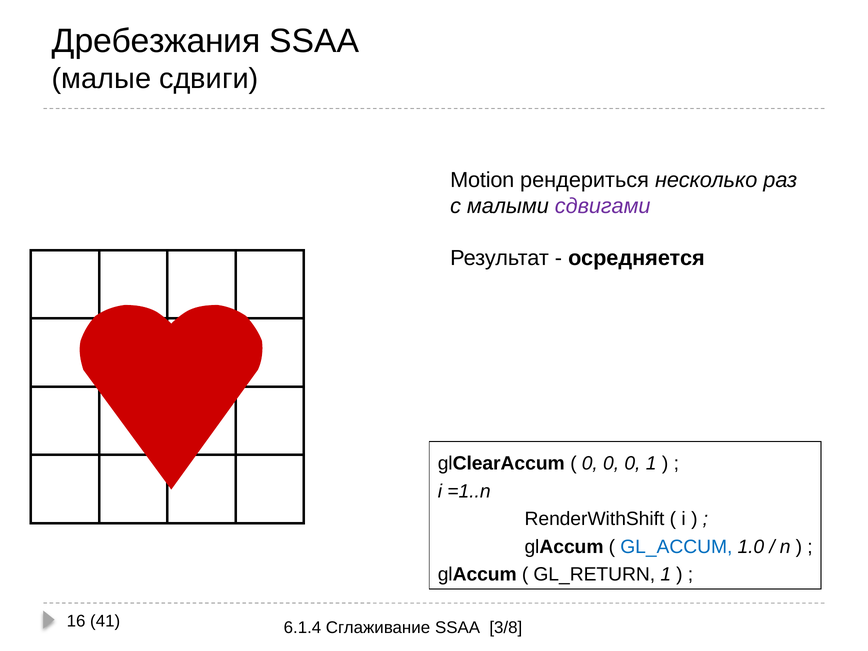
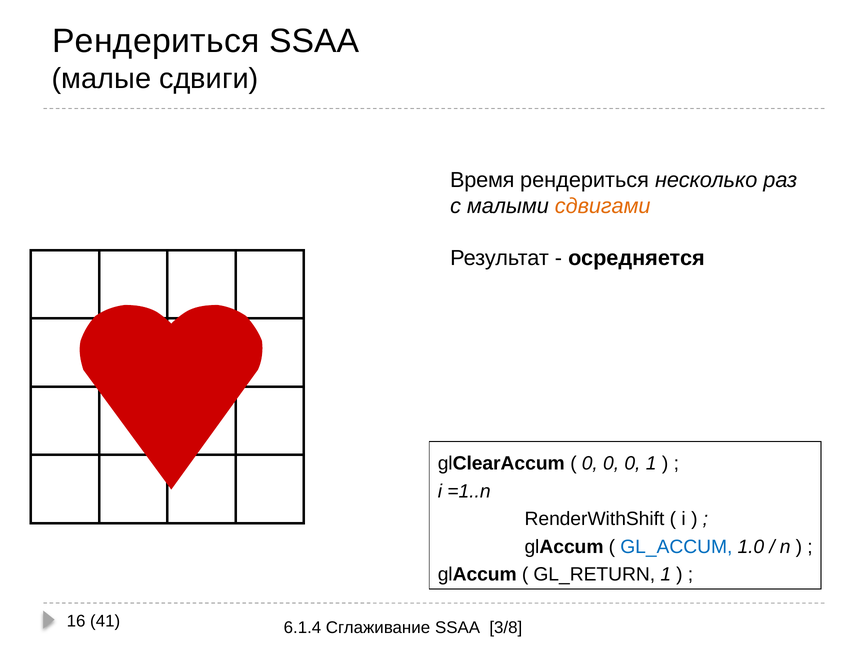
Дребезжания at (156, 41): Дребезжания -> Рендериться
Motion: Motion -> Время
сдвигами colour: purple -> orange
